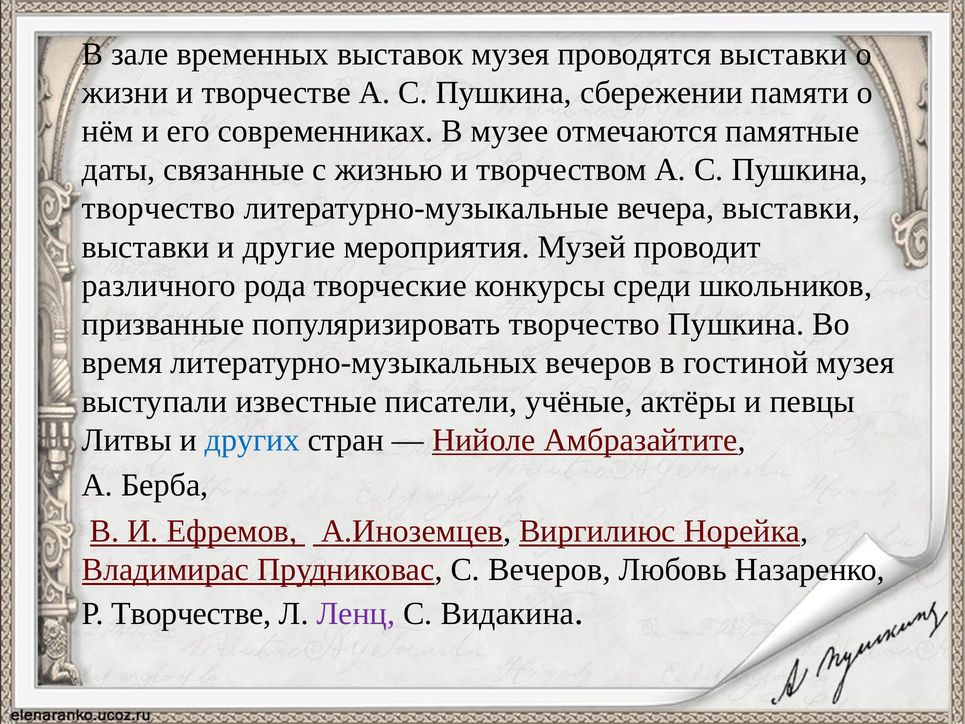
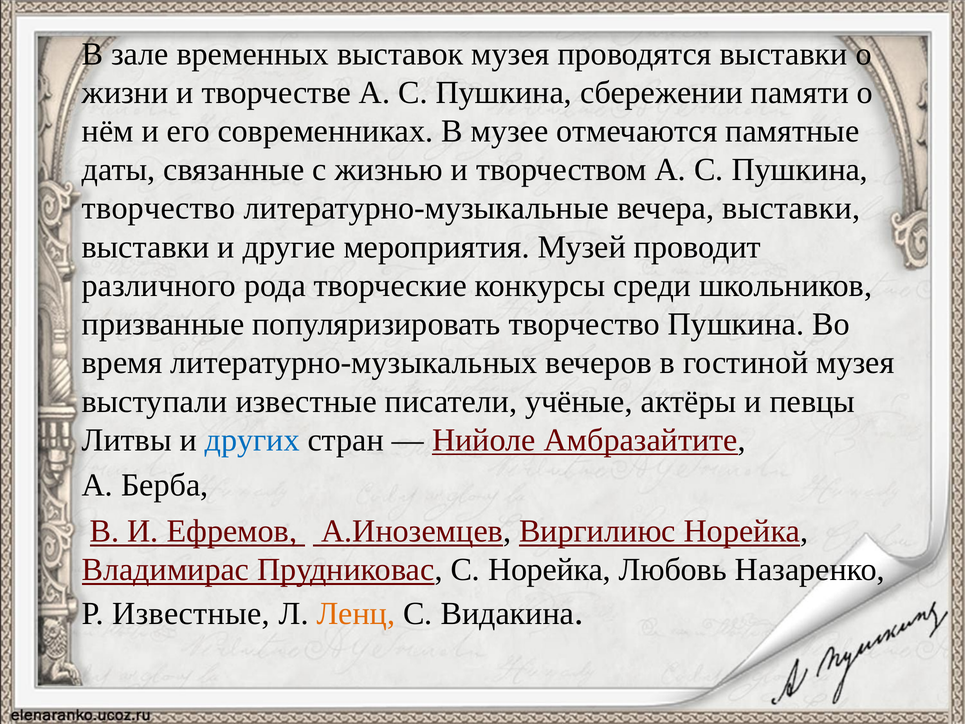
С Вечеров: Вечеров -> Норейка
Р Творчестве: Творчестве -> Известные
Ленц colour: purple -> orange
